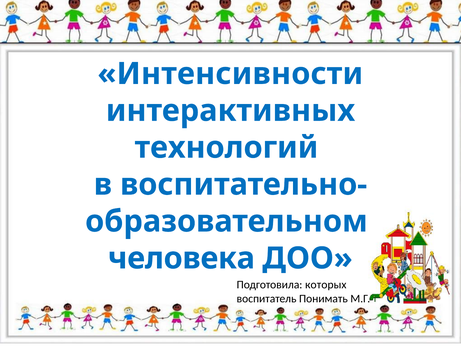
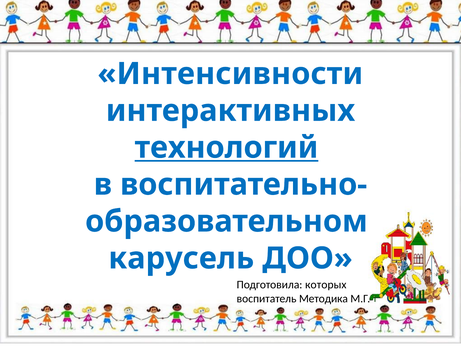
технологий underline: none -> present
человека: человека -> карусель
Понимать: Понимать -> Методика
